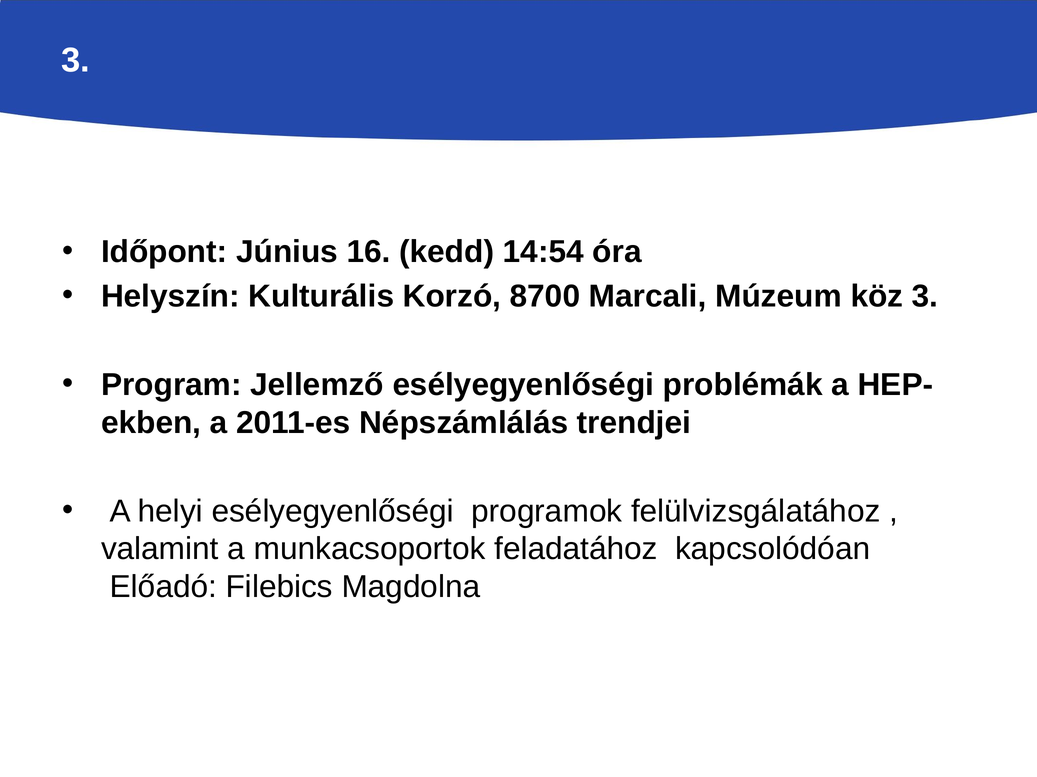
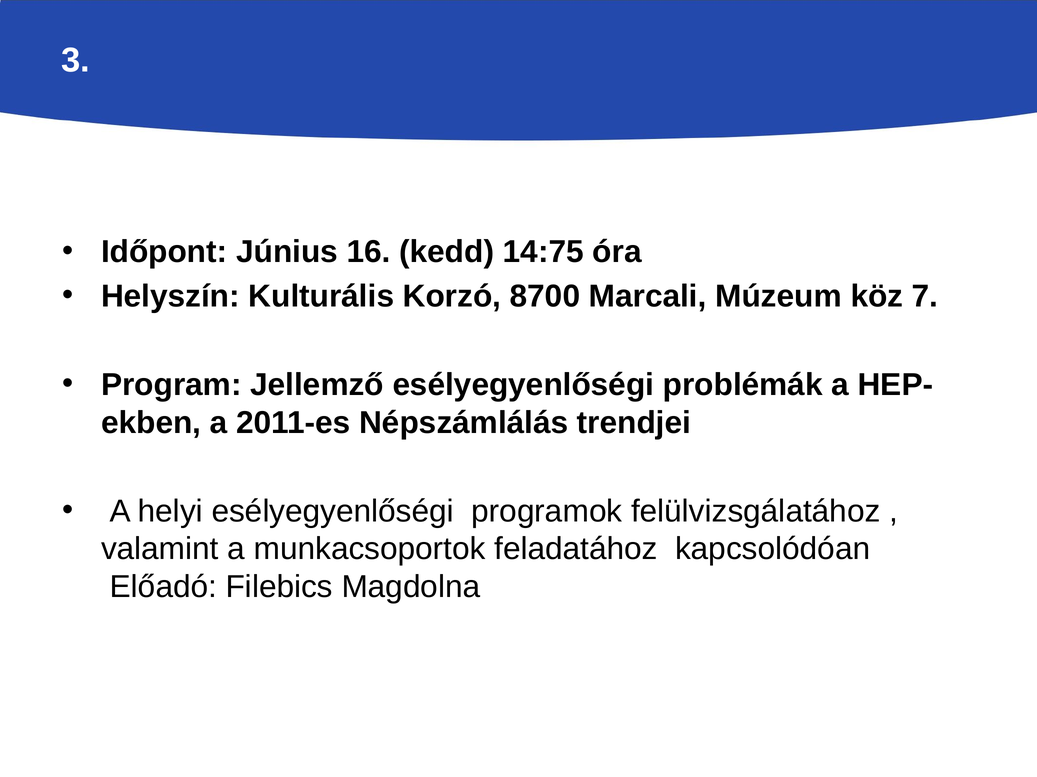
14:54: 14:54 -> 14:75
köz 3: 3 -> 7
